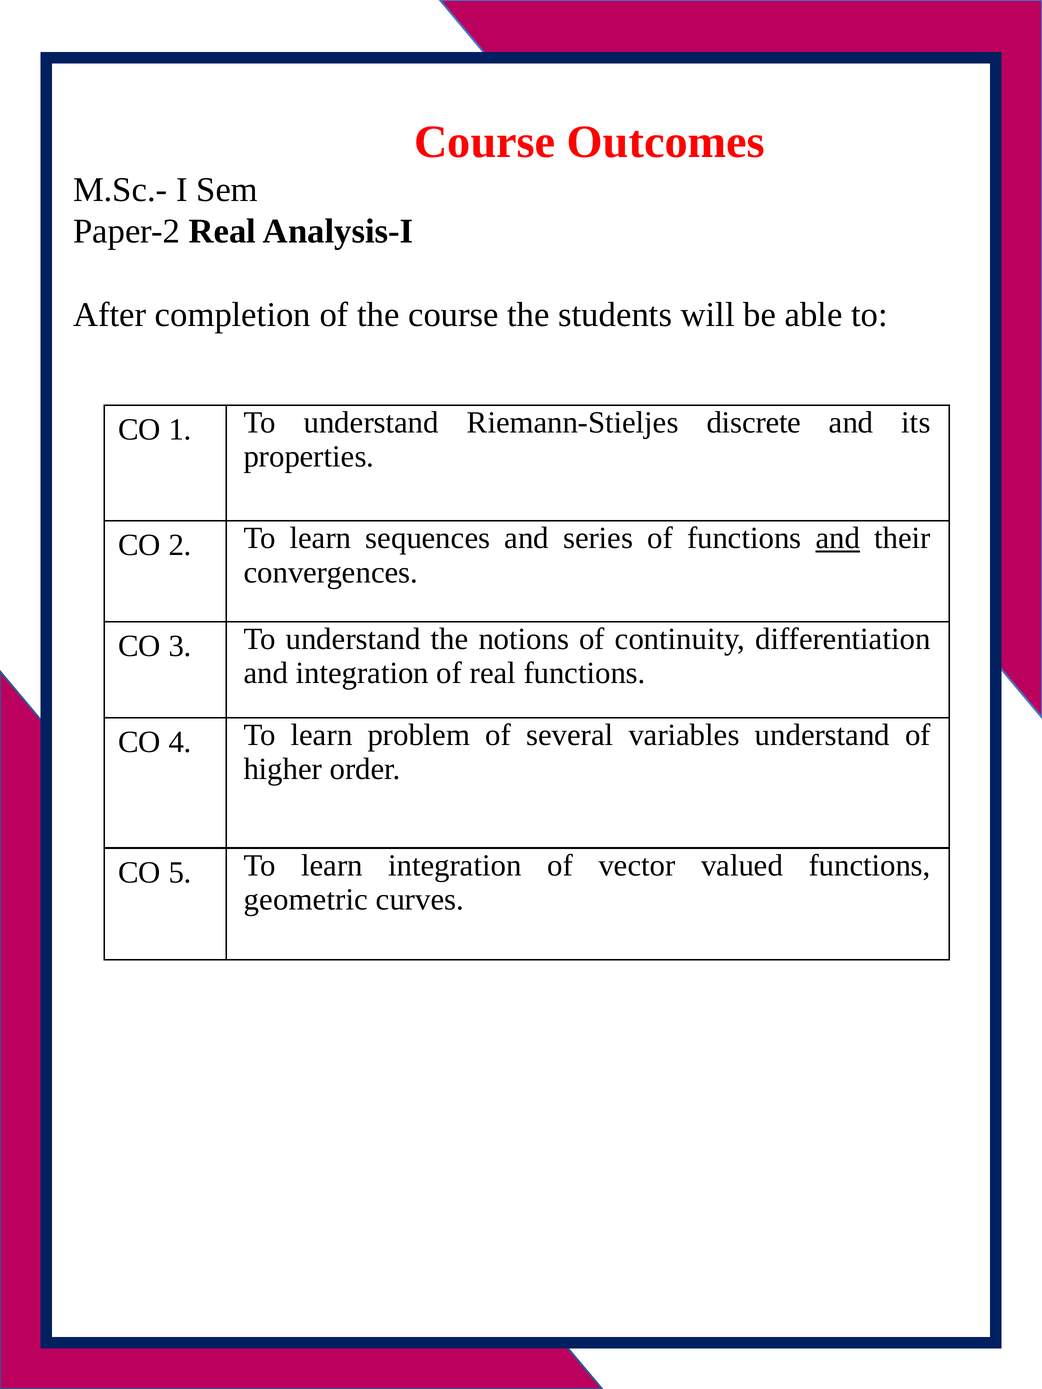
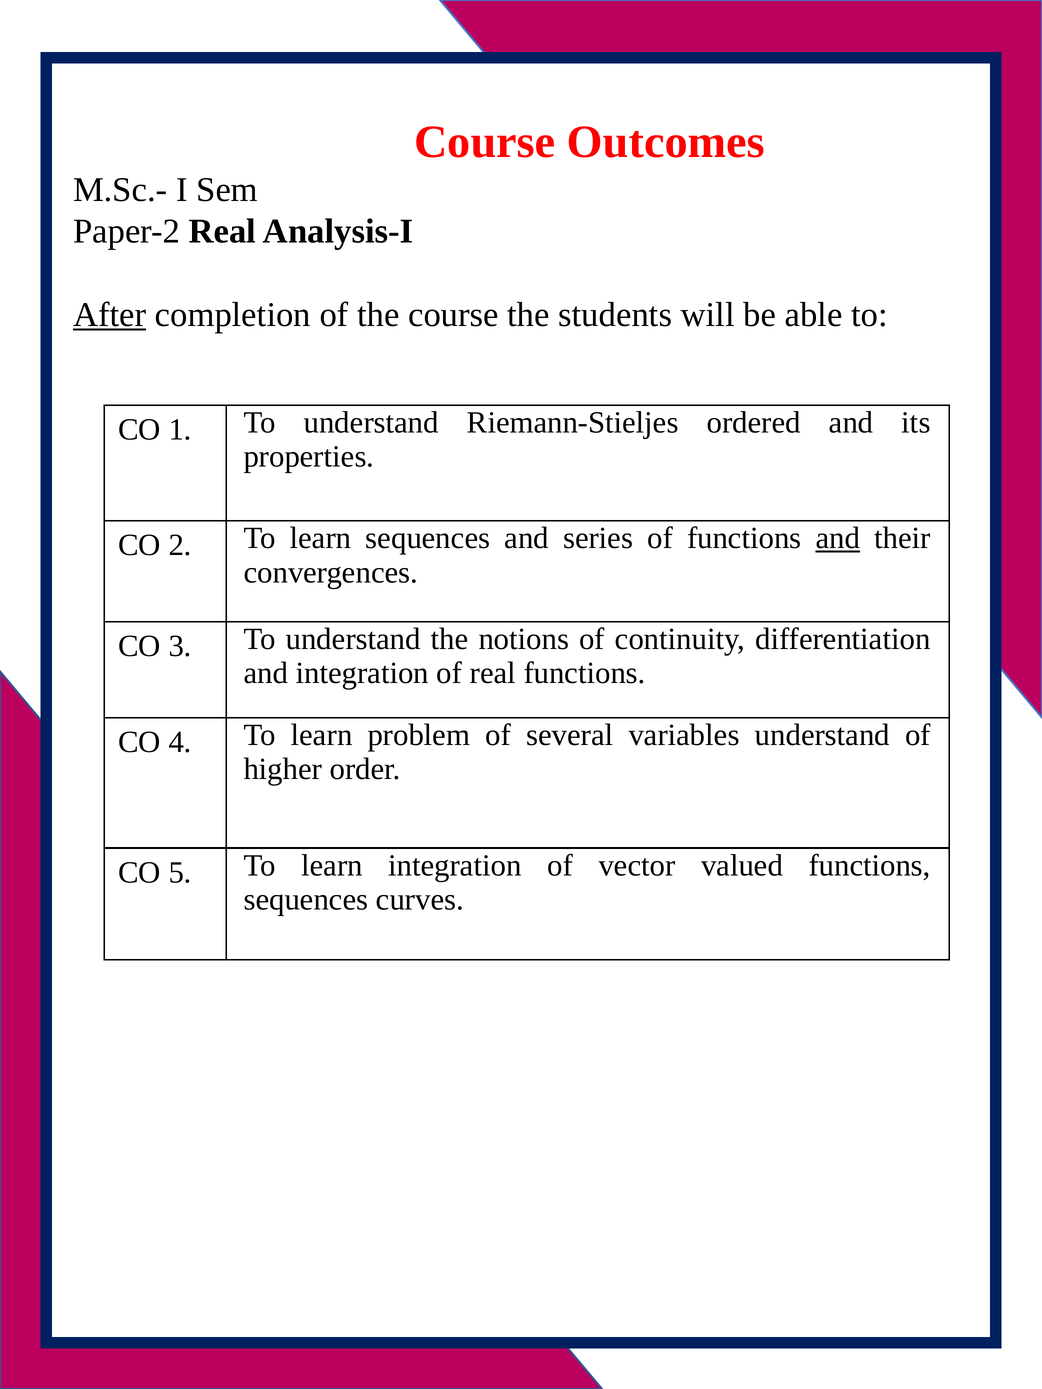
After underline: none -> present
discrete: discrete -> ordered
geometric at (306, 900): geometric -> sequences
